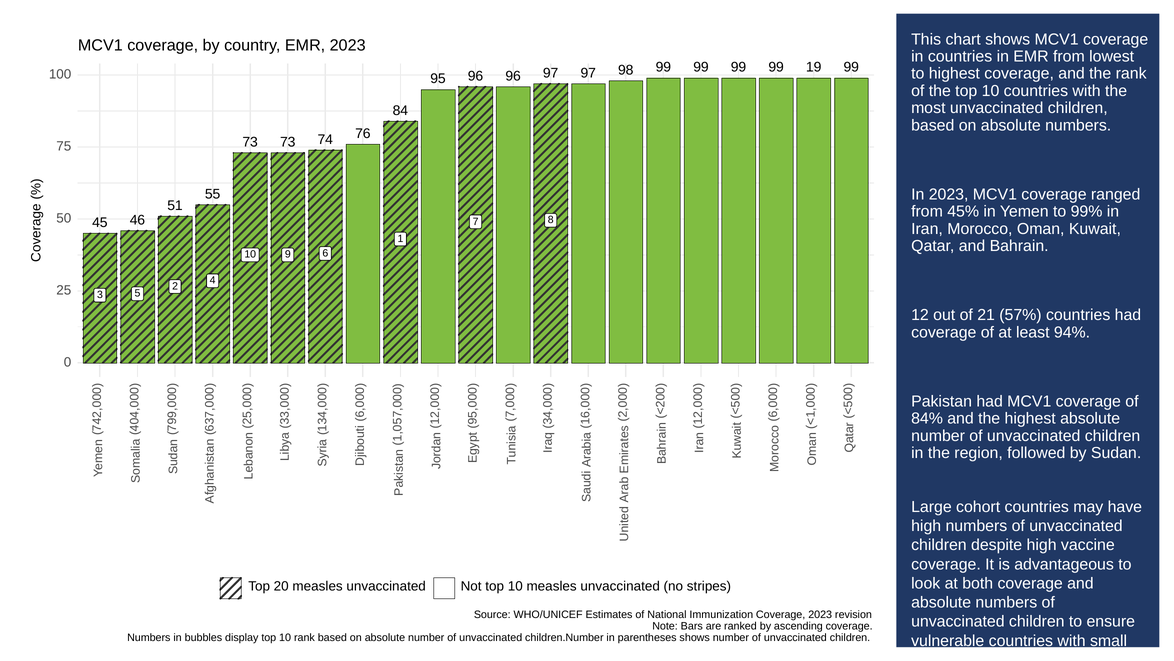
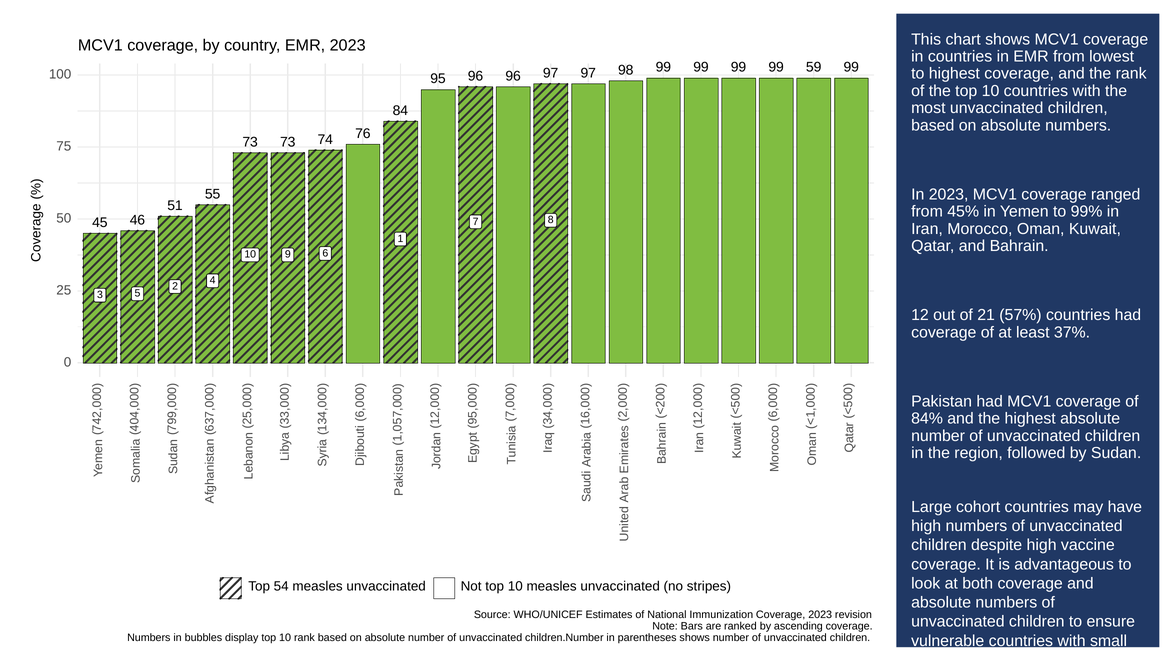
19: 19 -> 59
94%: 94% -> 37%
20: 20 -> 54
